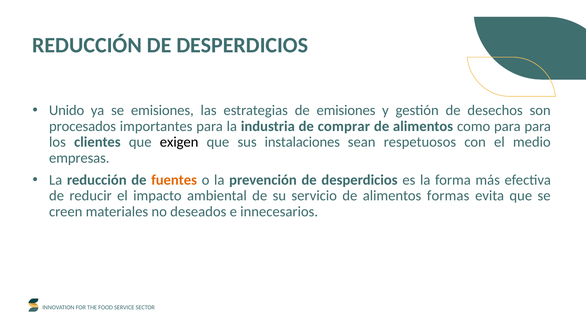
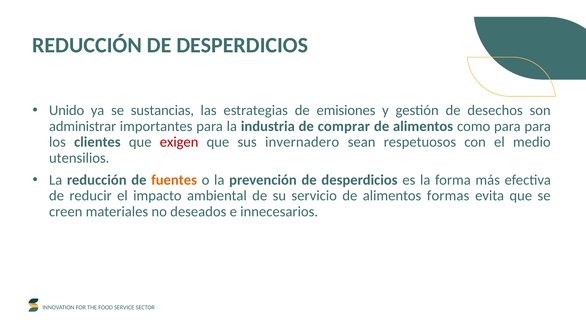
se emisiones: emisiones -> sustancias
procesados: procesados -> administrar
exigen colour: black -> red
instalaciones: instalaciones -> invernadero
empresas: empresas -> utensilios
